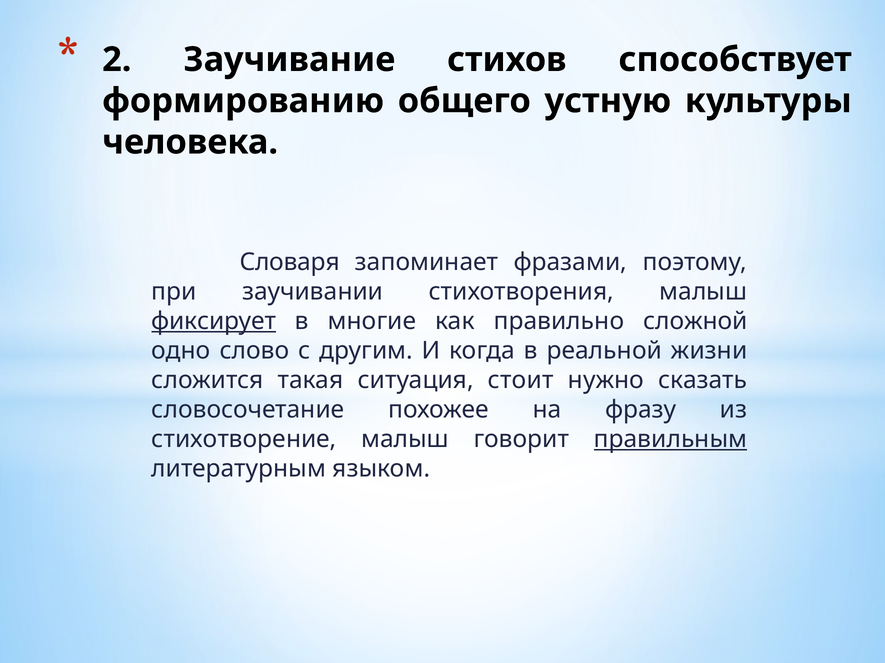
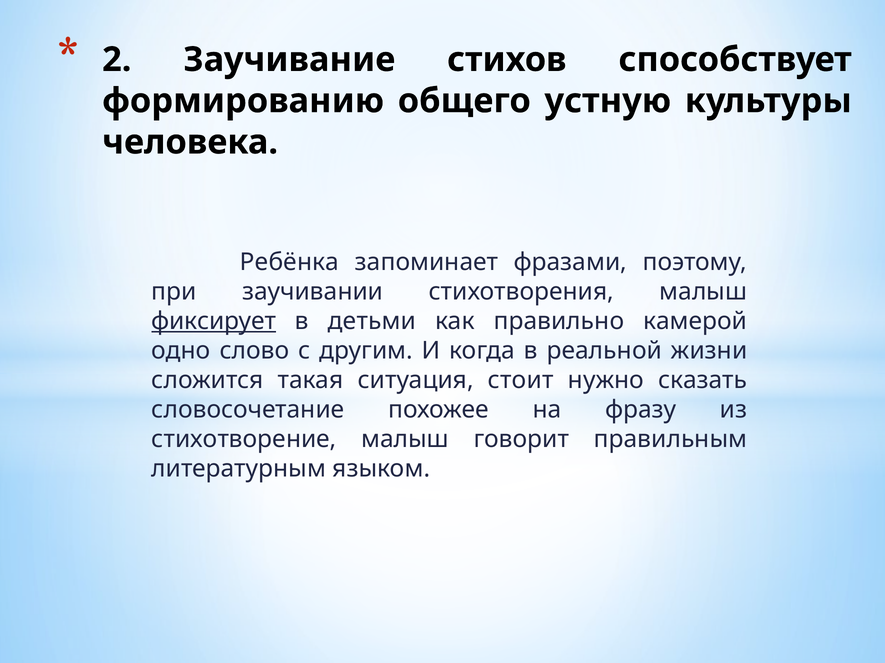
Словаря: Словаря -> Ребёнка
многие: многие -> детьми
сложной: сложной -> камерой
правильным underline: present -> none
